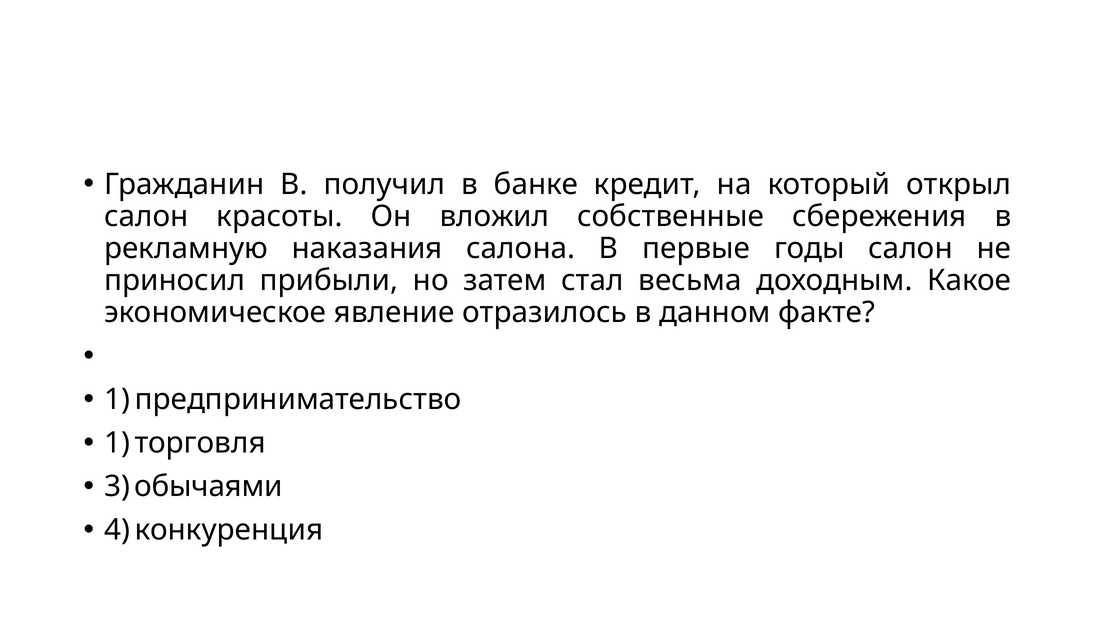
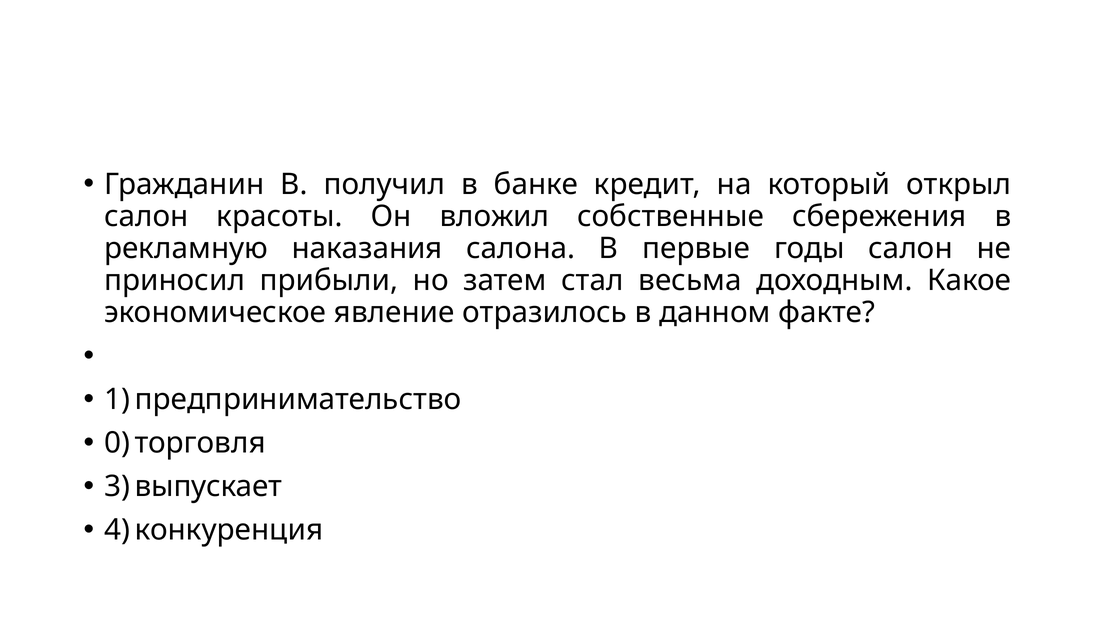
1 at (117, 443): 1 -> 0
обычаями: обычаями -> выпускает
